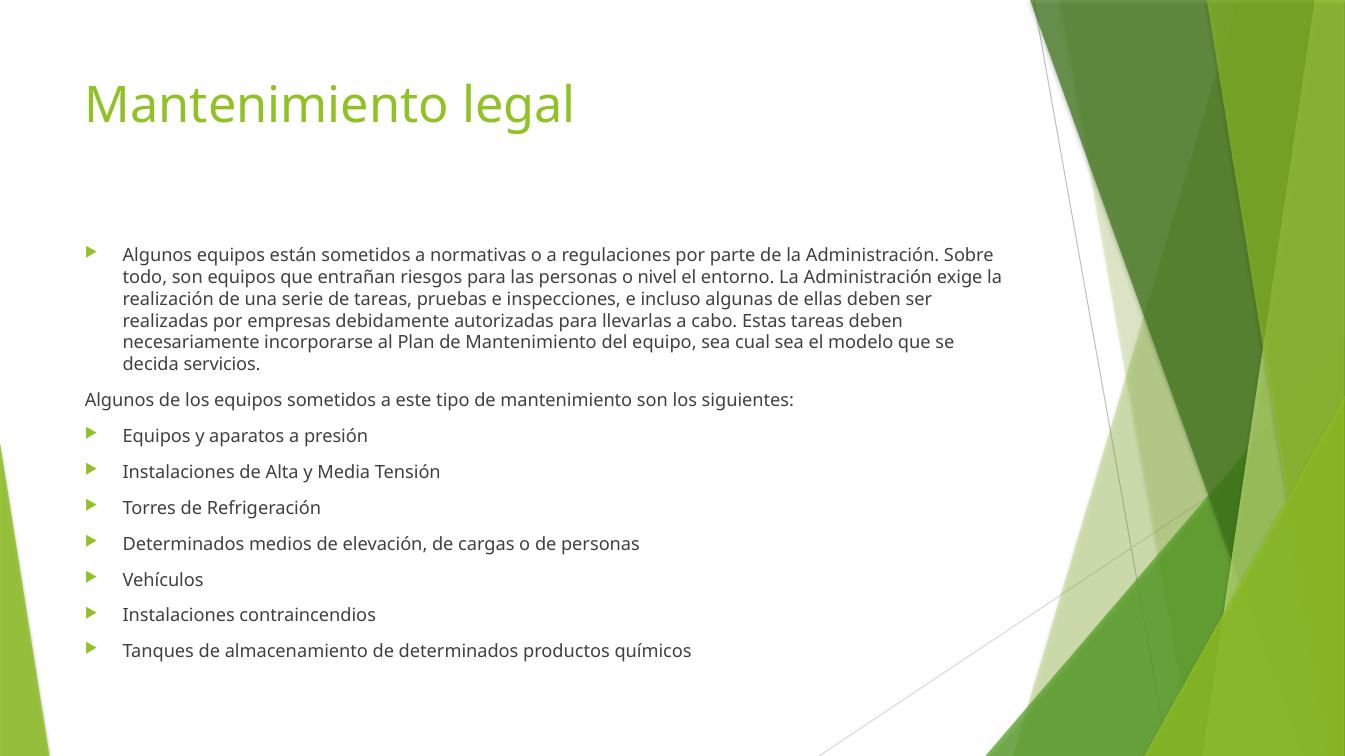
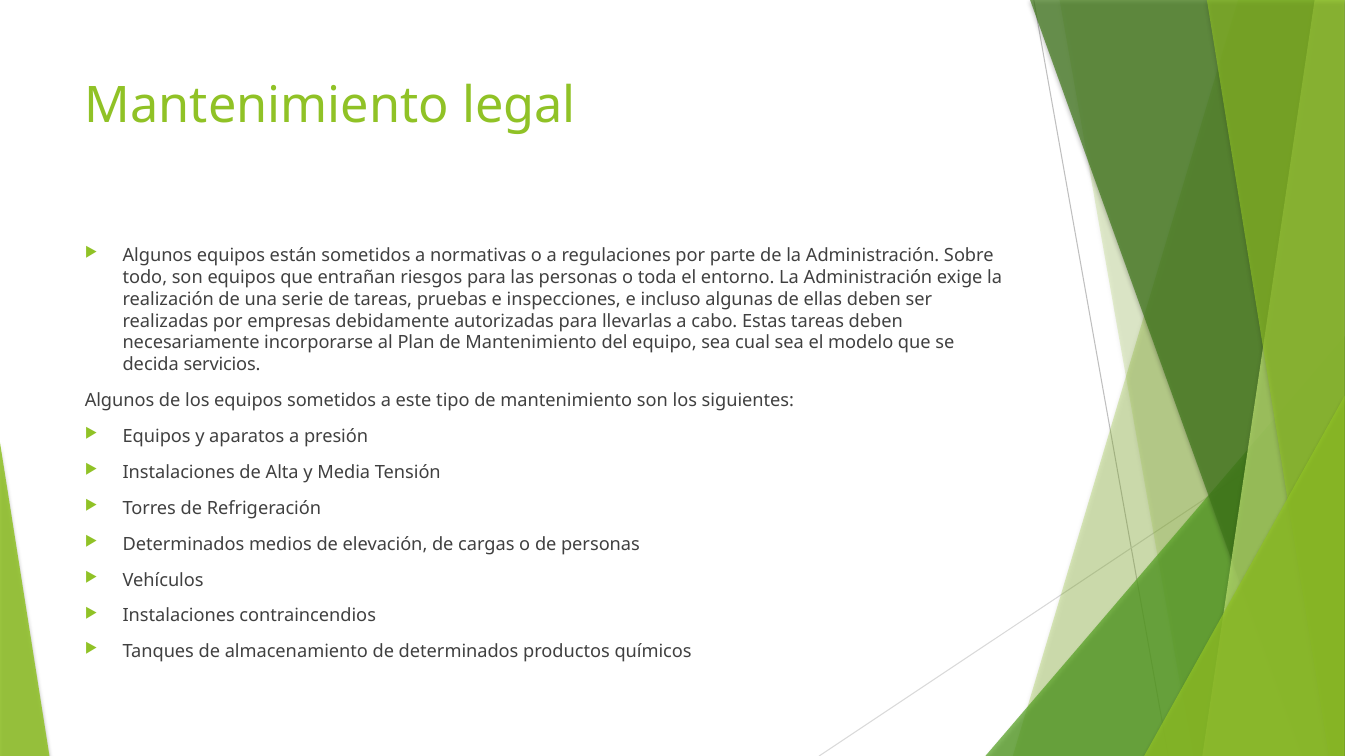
nivel: nivel -> toda
